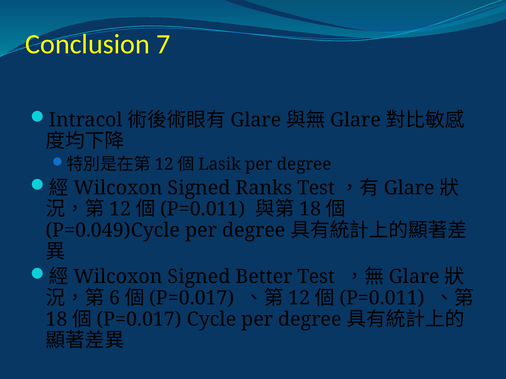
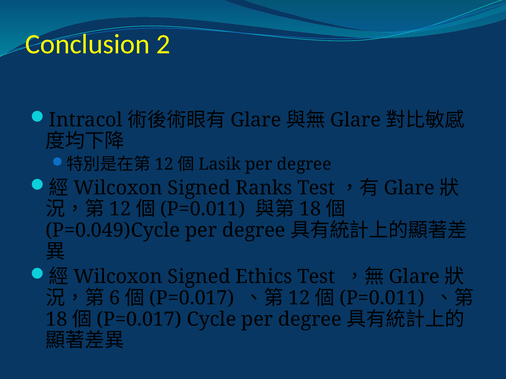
7: 7 -> 2
Better: Better -> Ethics
